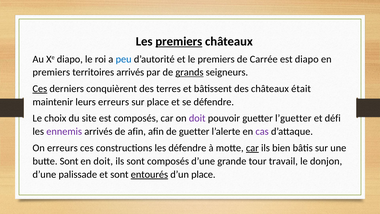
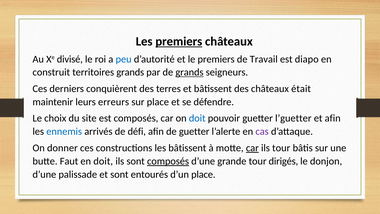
Xe diapo: diapo -> divisé
Carrée: Carrée -> Travail
premiers at (51, 72): premiers -> construit
territoires arrivés: arrivés -> grands
Ces at (40, 89) underline: present -> none
doit at (197, 118) colour: purple -> blue
et défi: défi -> afin
ennemis colour: purple -> blue
de afin: afin -> défi
On erreurs: erreurs -> donner
les défendre: défendre -> bâtissent
ils bien: bien -> tour
butte Sont: Sont -> Faut
composés at (168, 161) underline: none -> present
travail: travail -> dirigés
entourés underline: present -> none
